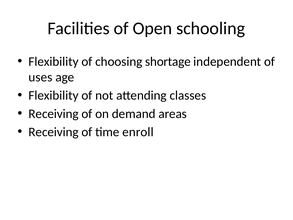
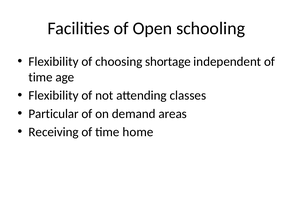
uses at (40, 77): uses -> time
Receiving at (54, 114): Receiving -> Particular
enroll: enroll -> home
